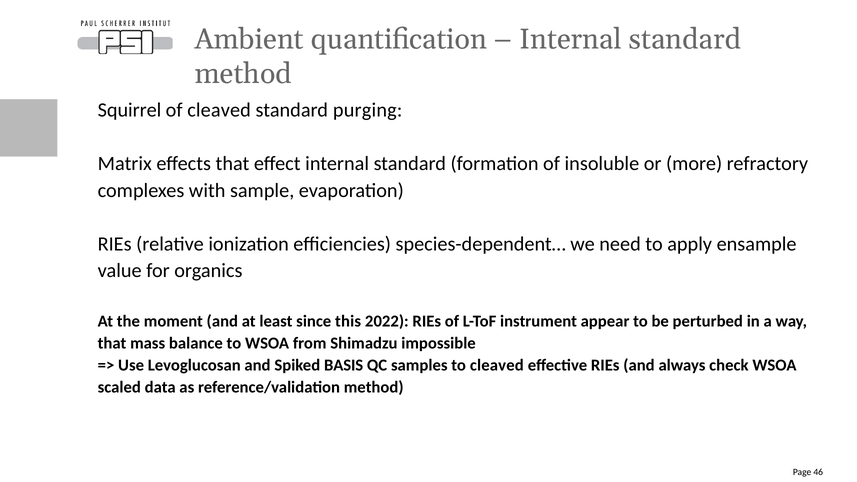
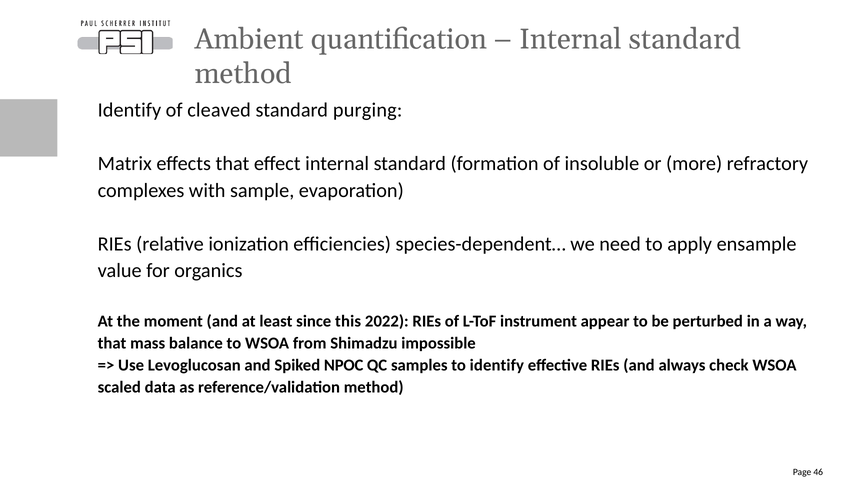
Squirrel at (130, 110): Squirrel -> Identify
BASIS: BASIS -> NPOC
to cleaved: cleaved -> identify
